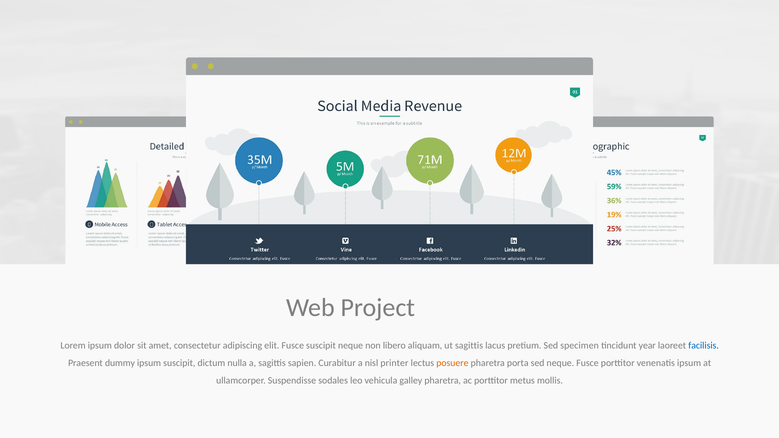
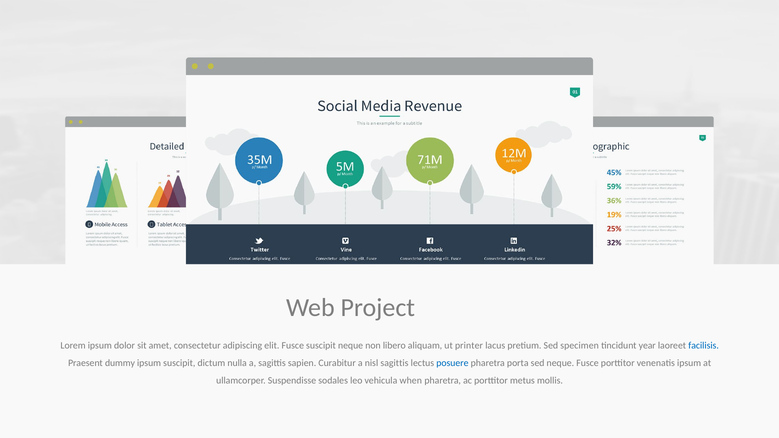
ut sagittis: sagittis -> printer
nisl printer: printer -> sagittis
posuere colour: orange -> blue
galley: galley -> when
